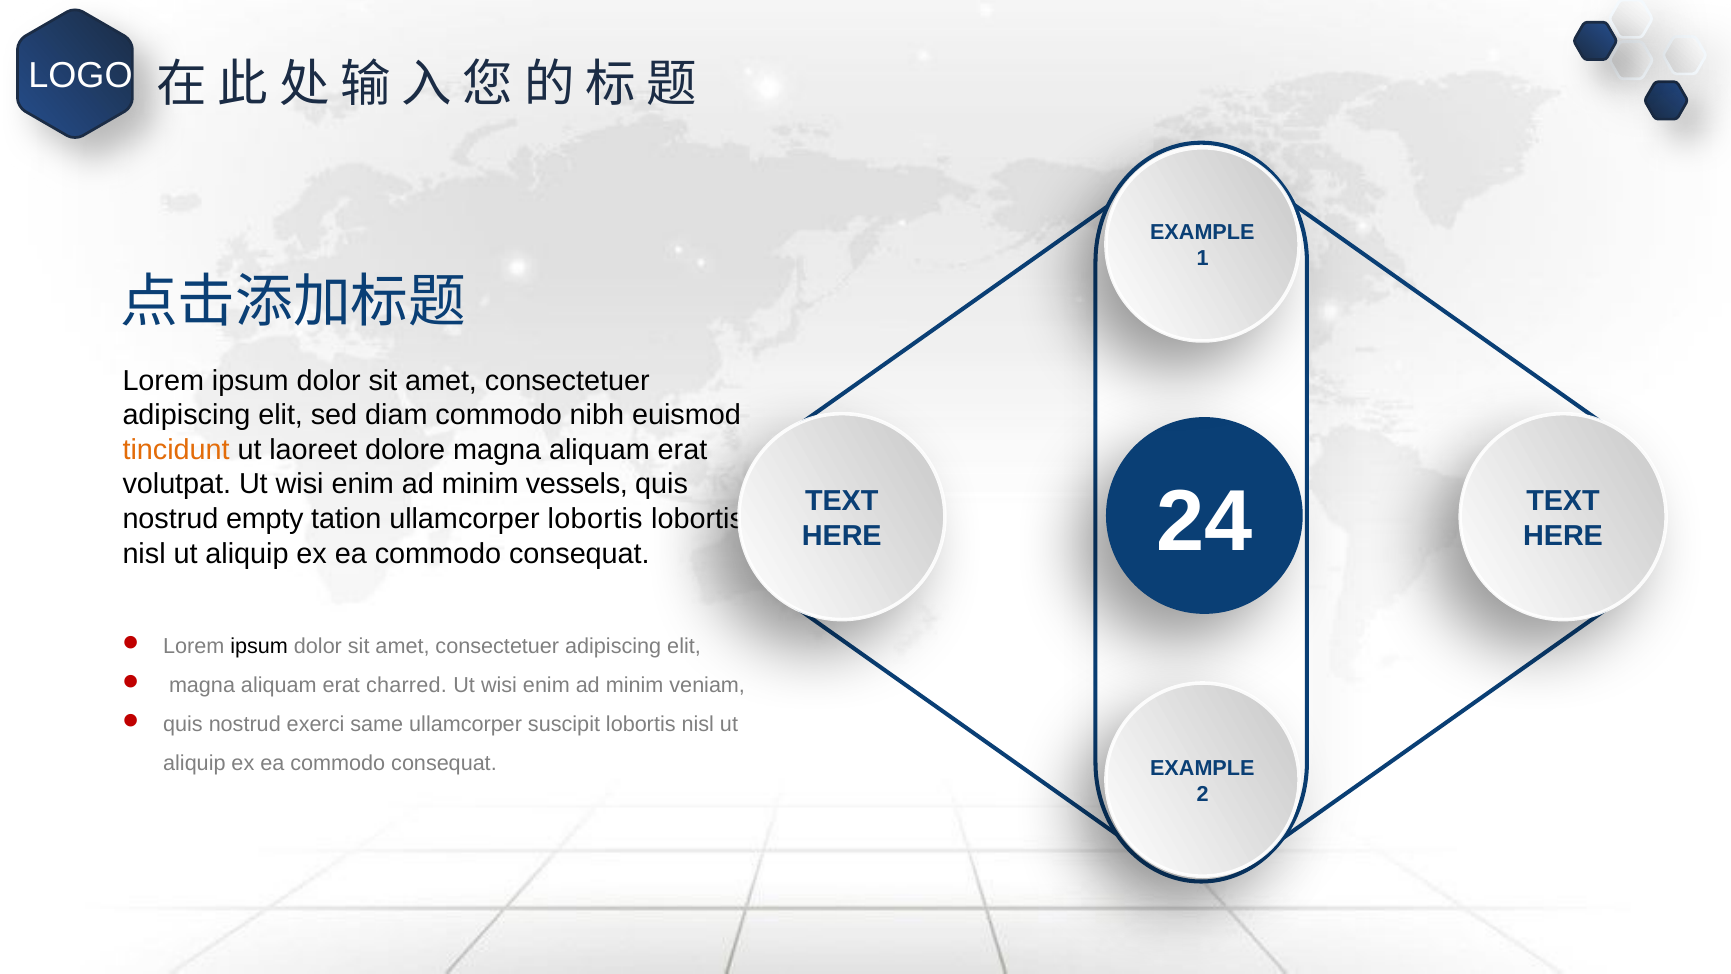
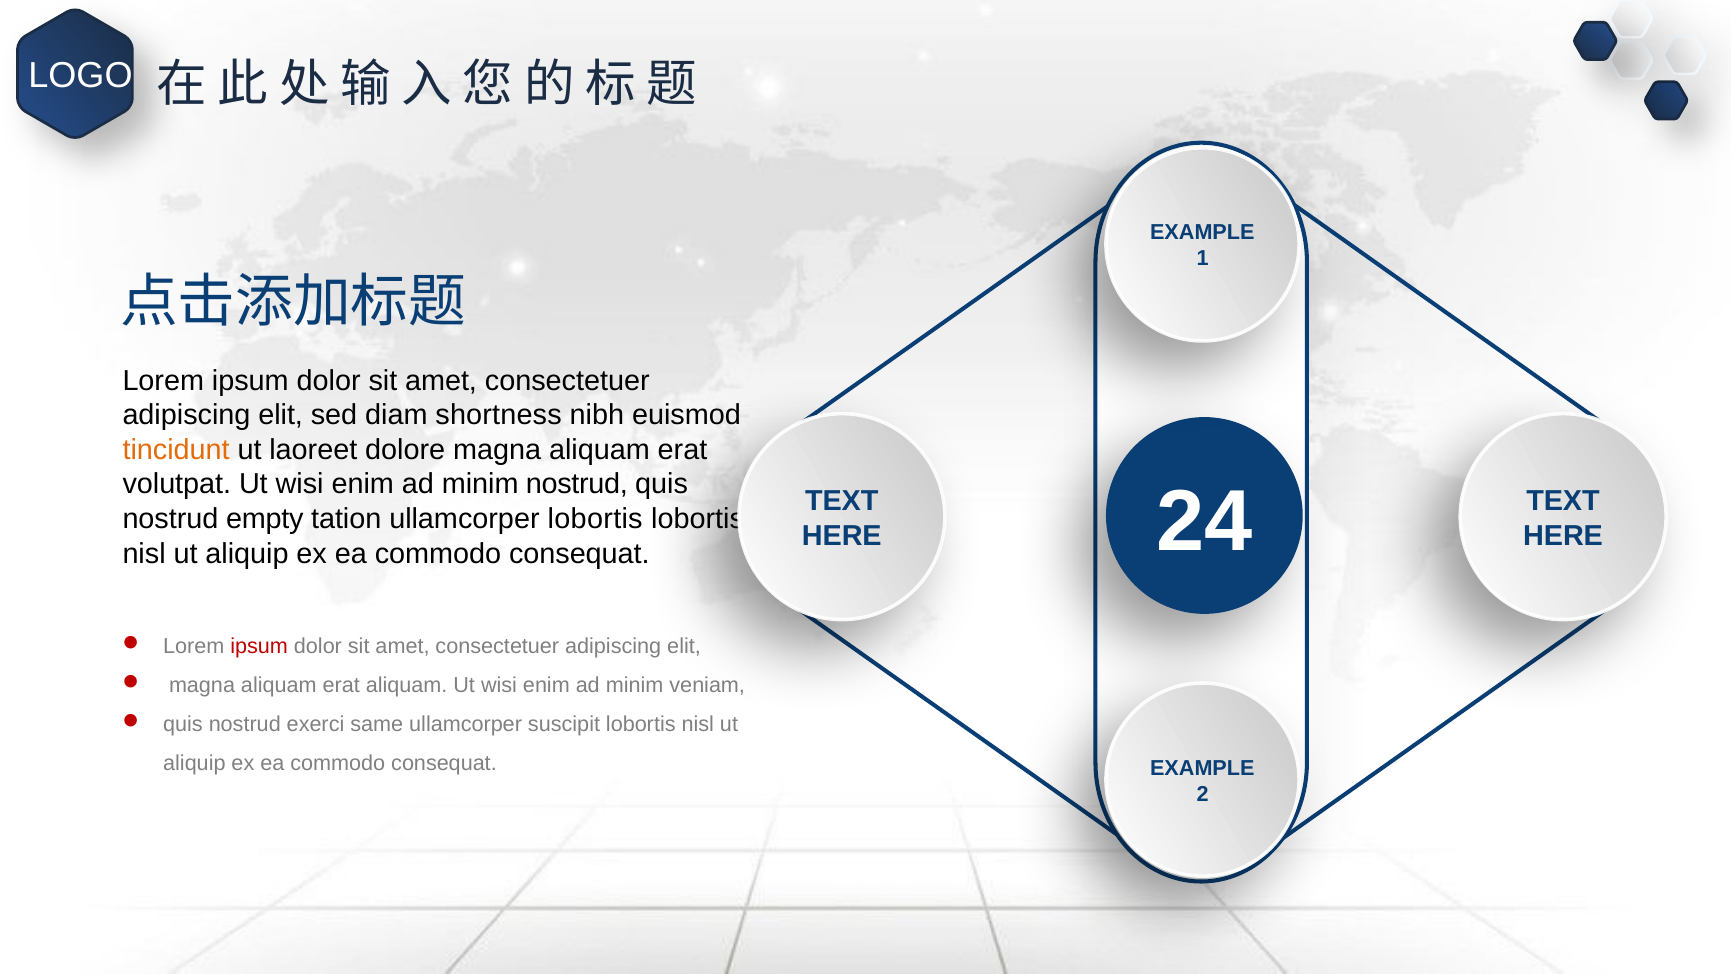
diam commodo: commodo -> shortness
minim vessels: vessels -> nostrud
ipsum at (259, 646) colour: black -> red
erat charred: charred -> aliquam
